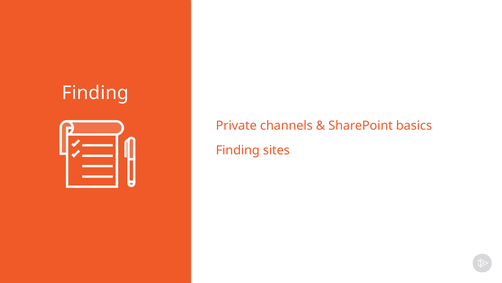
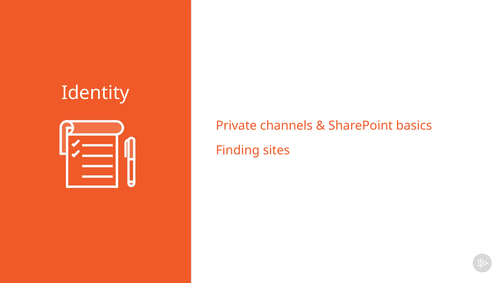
Finding at (95, 93): Finding -> Identity
